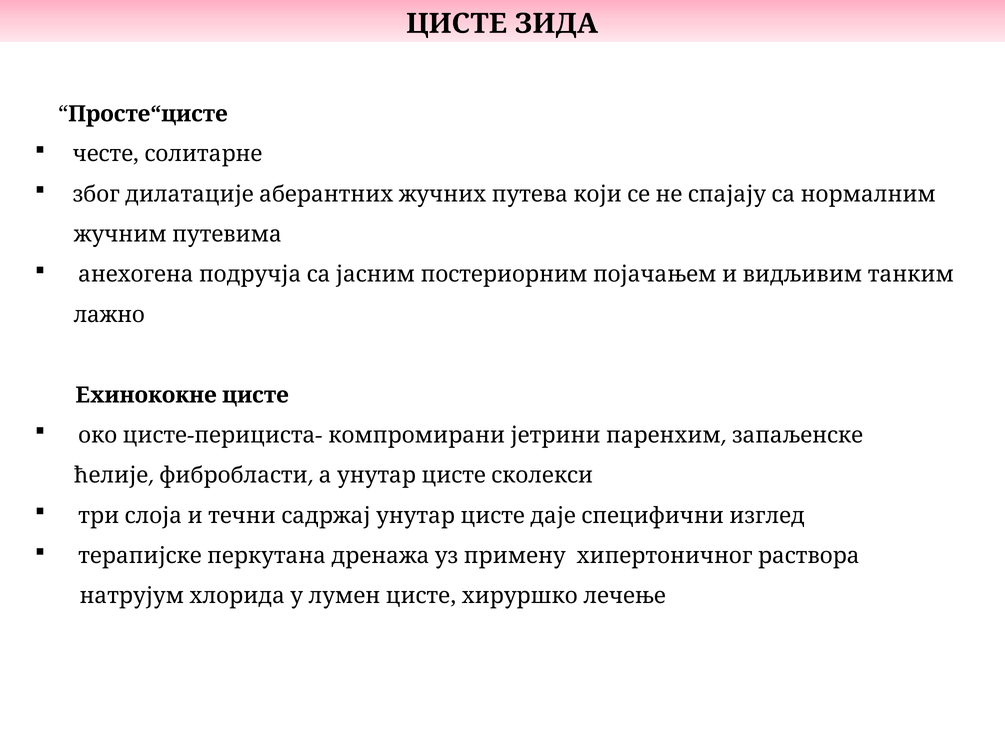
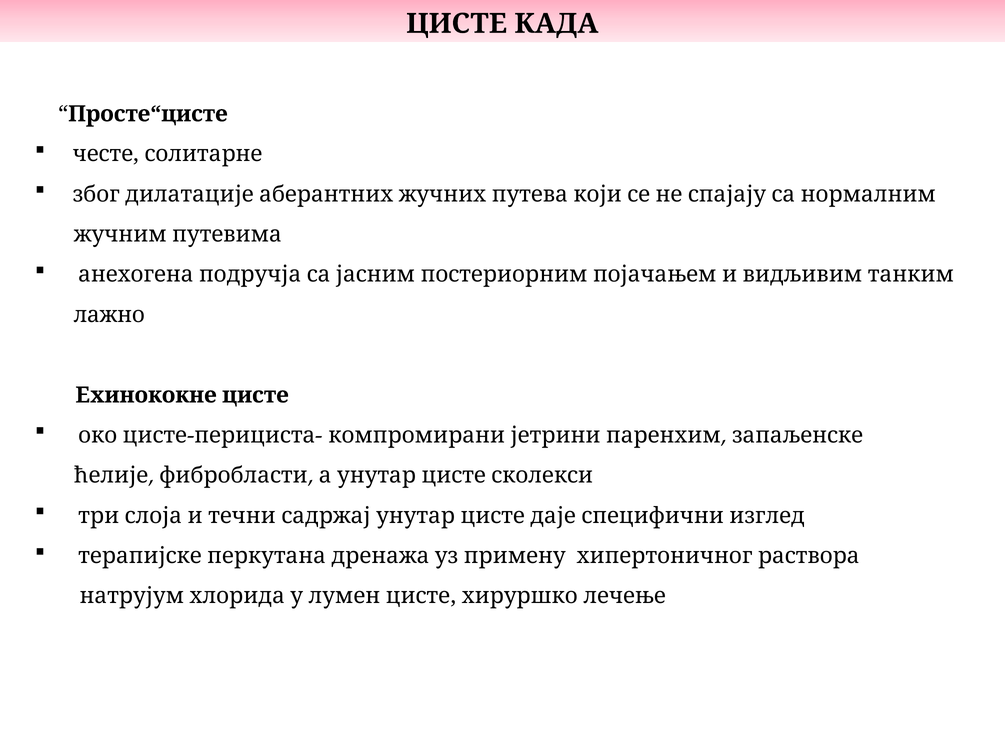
ЗИДА: ЗИДА -> КАДА
